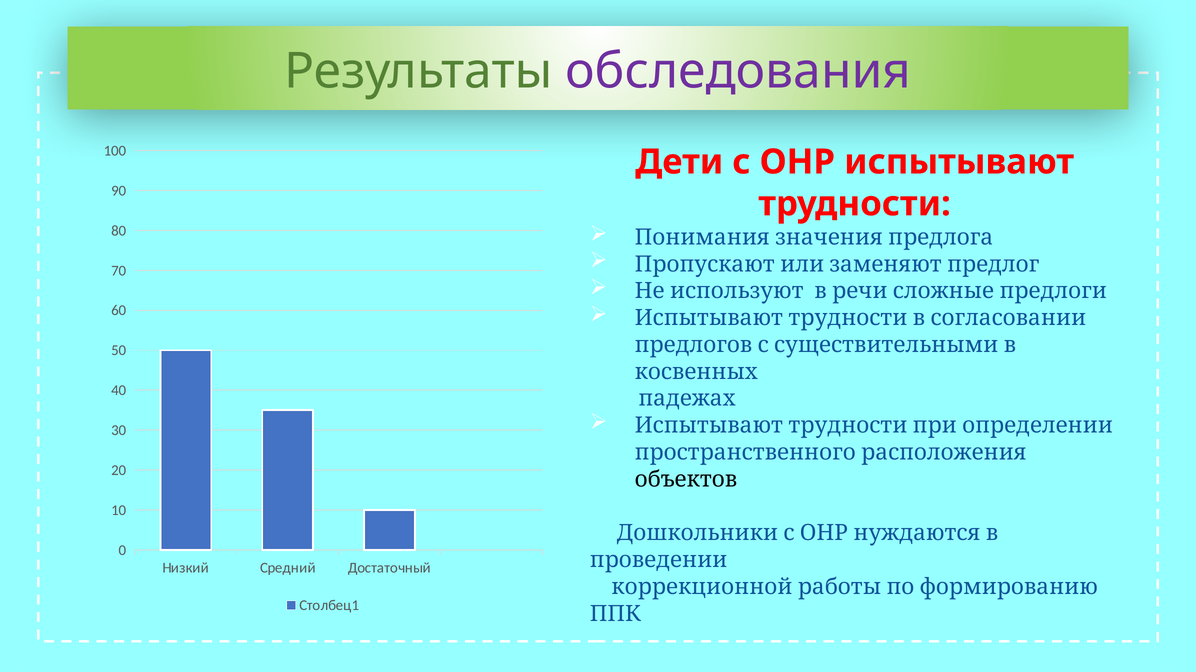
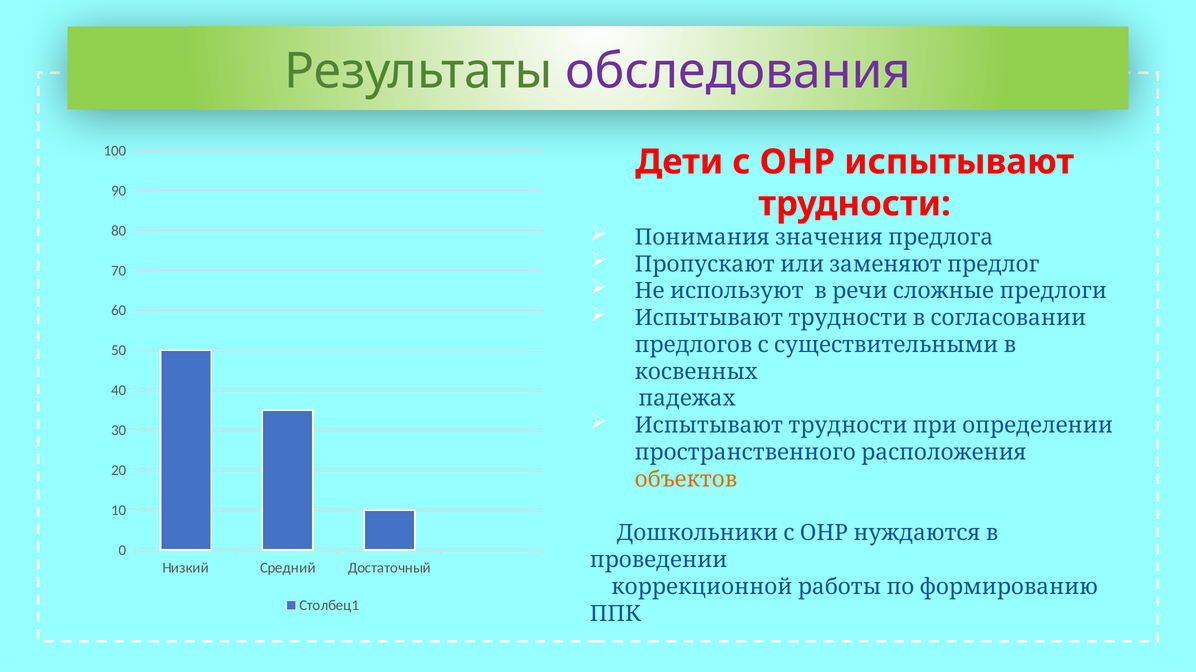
объектов colour: black -> orange
